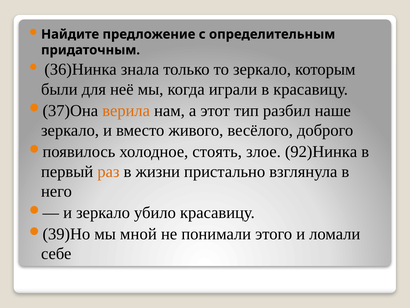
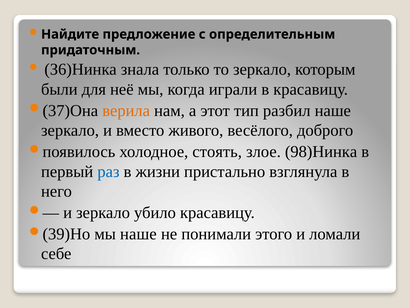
92)Нинка: 92)Нинка -> 98)Нинка
раз colour: orange -> blue
мы мной: мной -> наше
